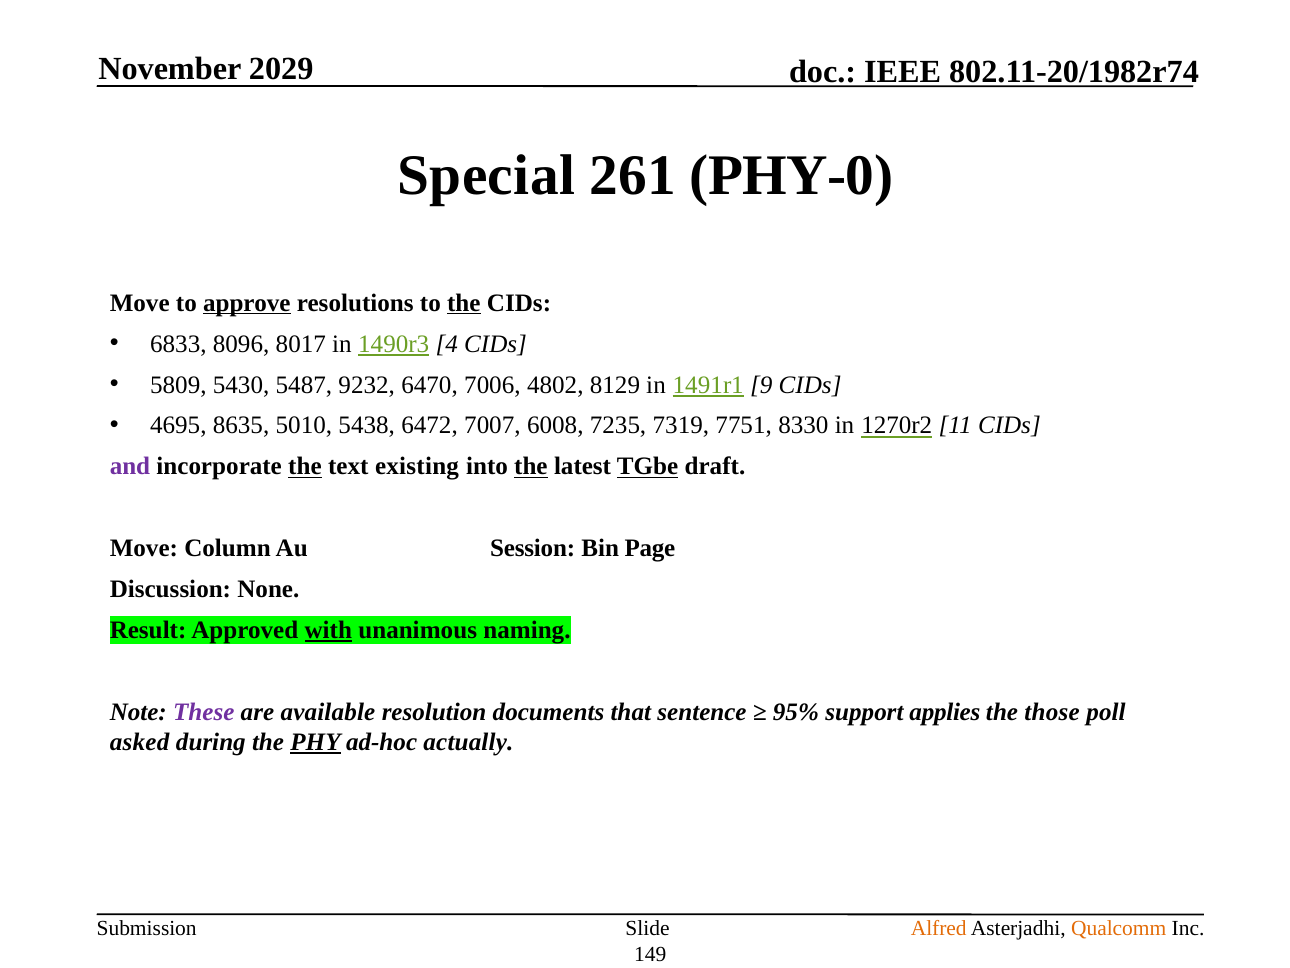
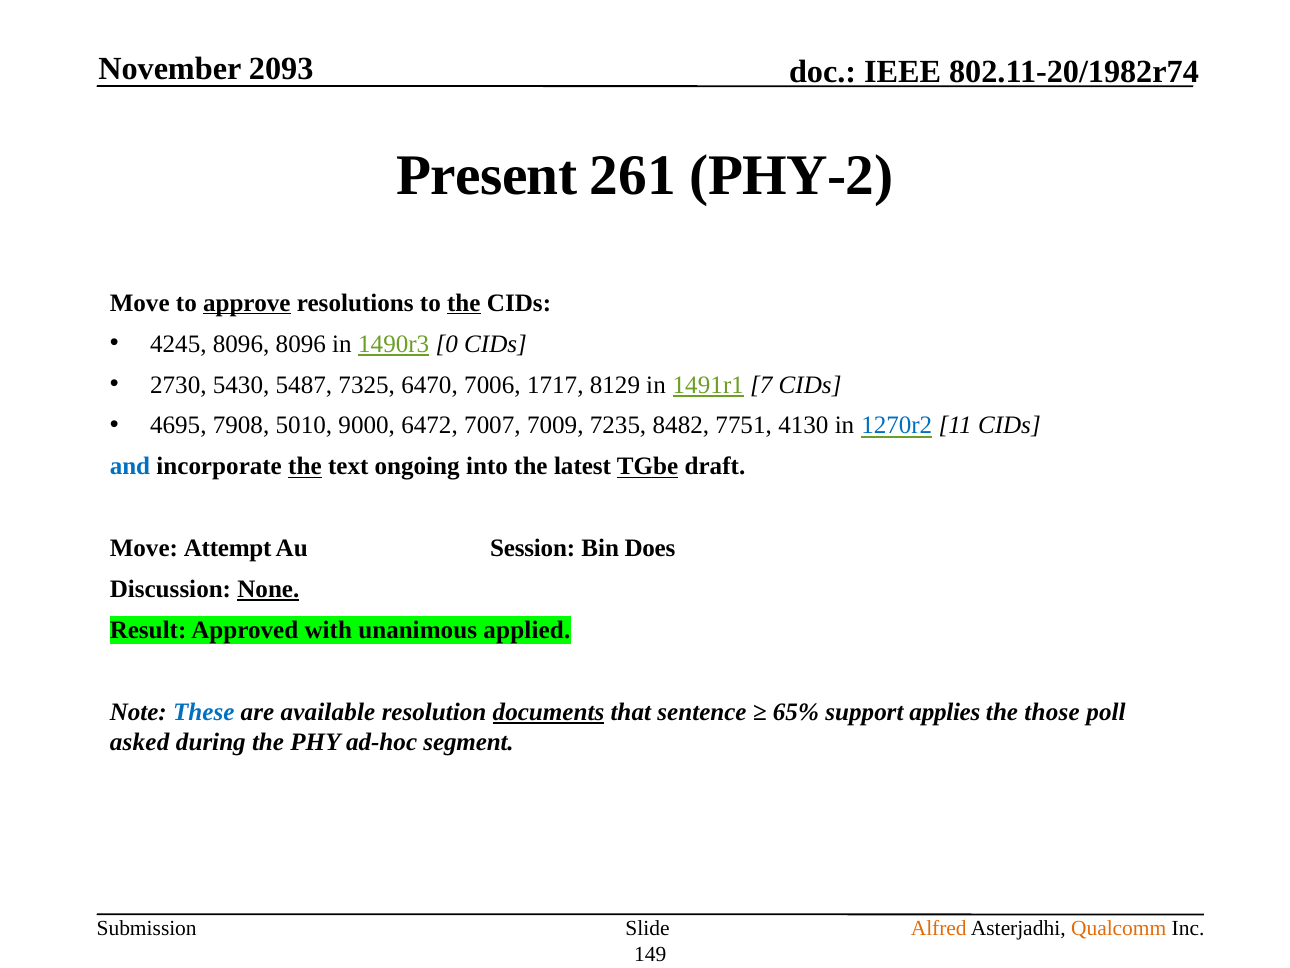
2029: 2029 -> 2093
Special: Special -> Present
PHY-0: PHY-0 -> PHY-2
6833: 6833 -> 4245
8096 8017: 8017 -> 8096
4: 4 -> 0
5809: 5809 -> 2730
9232: 9232 -> 7325
4802: 4802 -> 1717
9: 9 -> 7
8635: 8635 -> 7908
5438: 5438 -> 9000
6008: 6008 -> 7009
7319: 7319 -> 8482
8330: 8330 -> 4130
1270r2 colour: black -> blue
and colour: purple -> blue
existing: existing -> ongoing
the at (531, 466) underline: present -> none
Column: Column -> Attempt
Page: Page -> Does
None underline: none -> present
with underline: present -> none
naming: naming -> applied
These colour: purple -> blue
documents underline: none -> present
95%: 95% -> 65%
PHY underline: present -> none
actually: actually -> segment
